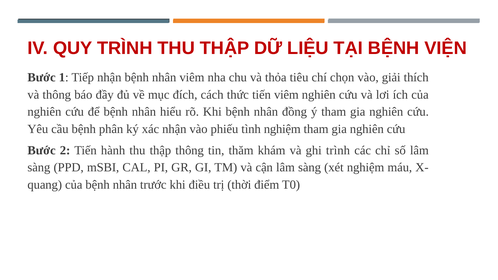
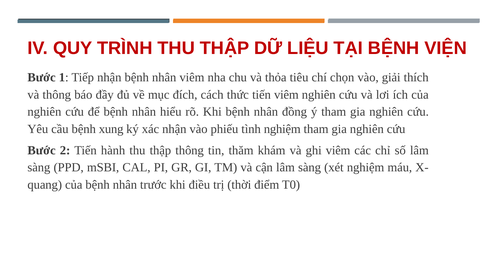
phân: phân -> xung
ghi trình: trình -> viêm
